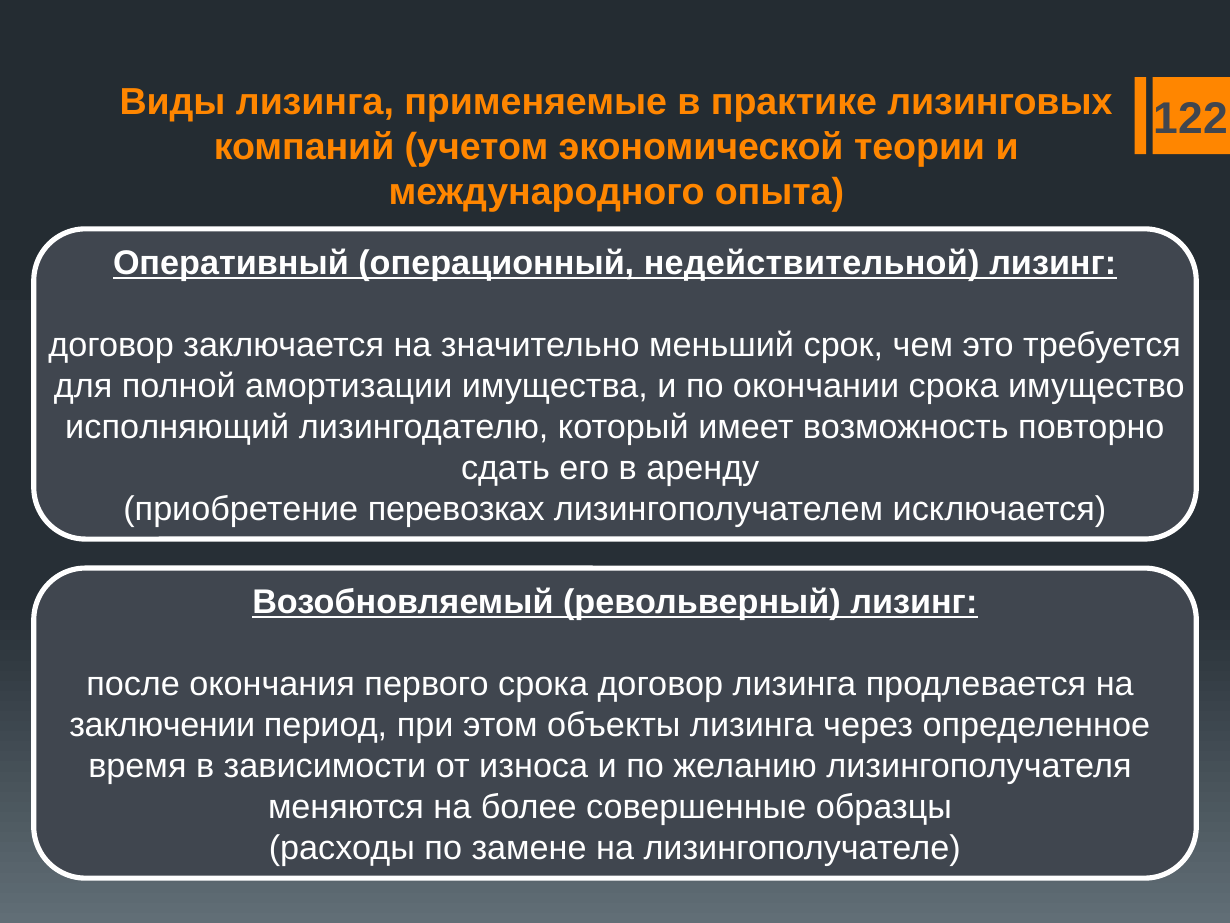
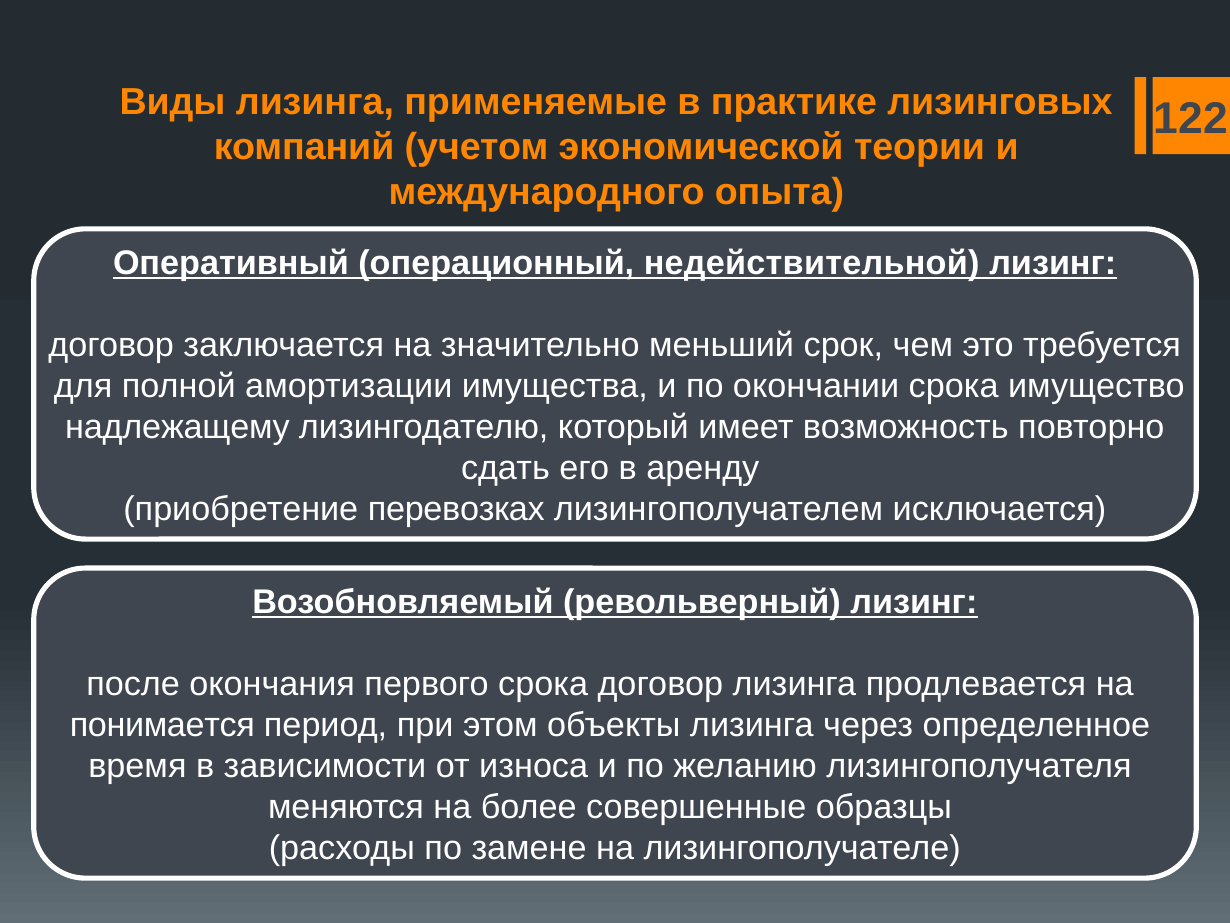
исполняющий: исполняющий -> надлежащему
заключении: заключении -> понимается
